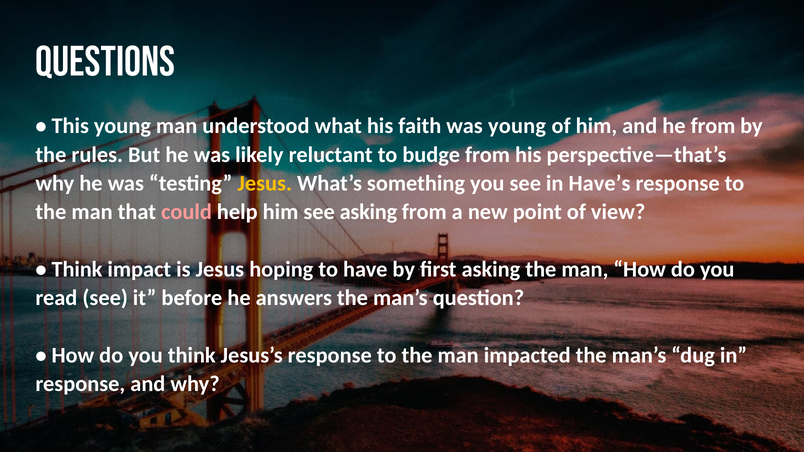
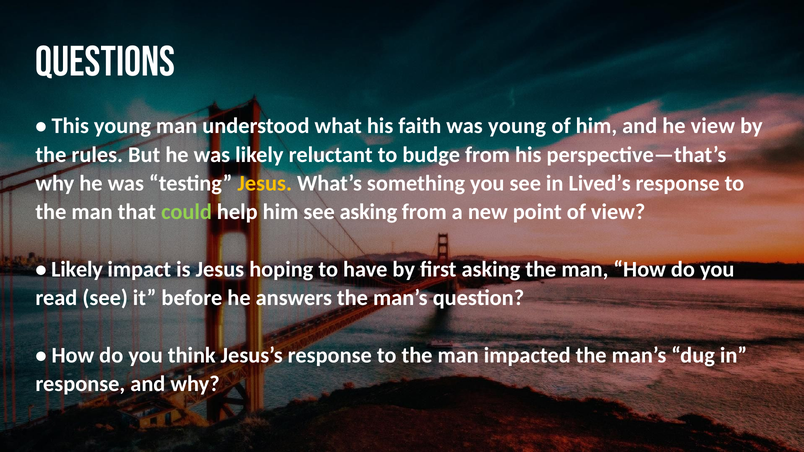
he from: from -> view
Have’s: Have’s -> Lived’s
could colour: pink -> light green
Think at (77, 270): Think -> Likely
